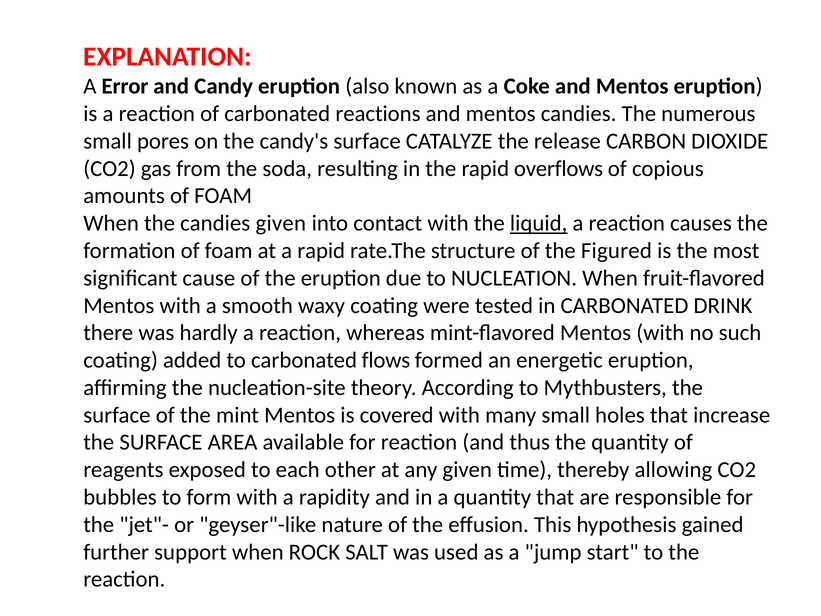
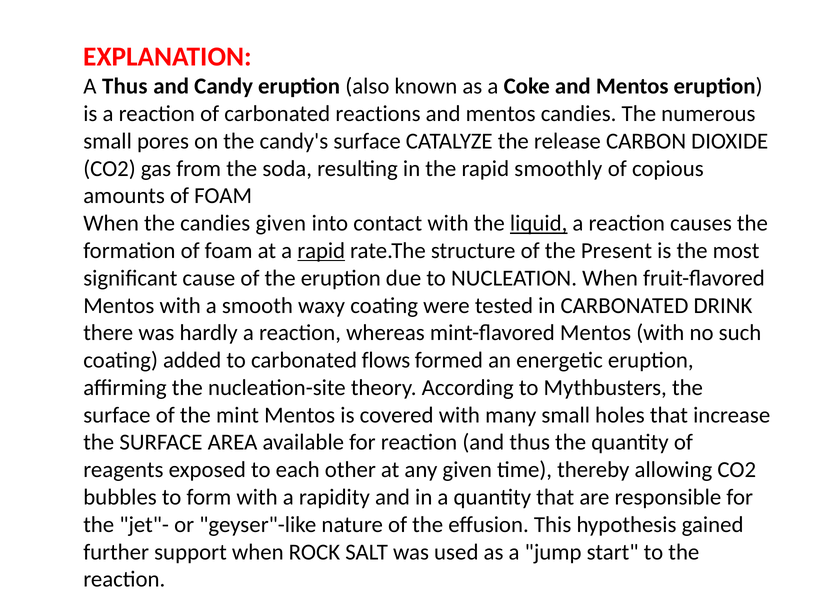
A Error: Error -> Thus
overflows: overflows -> smoothly
rapid at (321, 251) underline: none -> present
Figured: Figured -> Present
